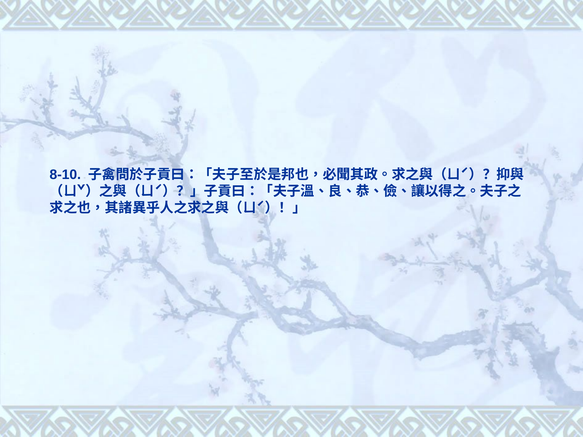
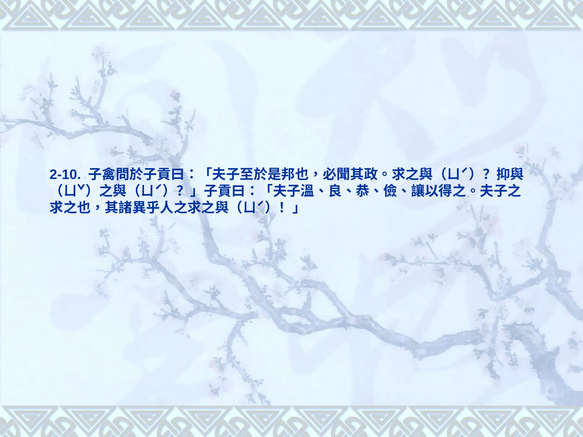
8-10: 8-10 -> 2-10
